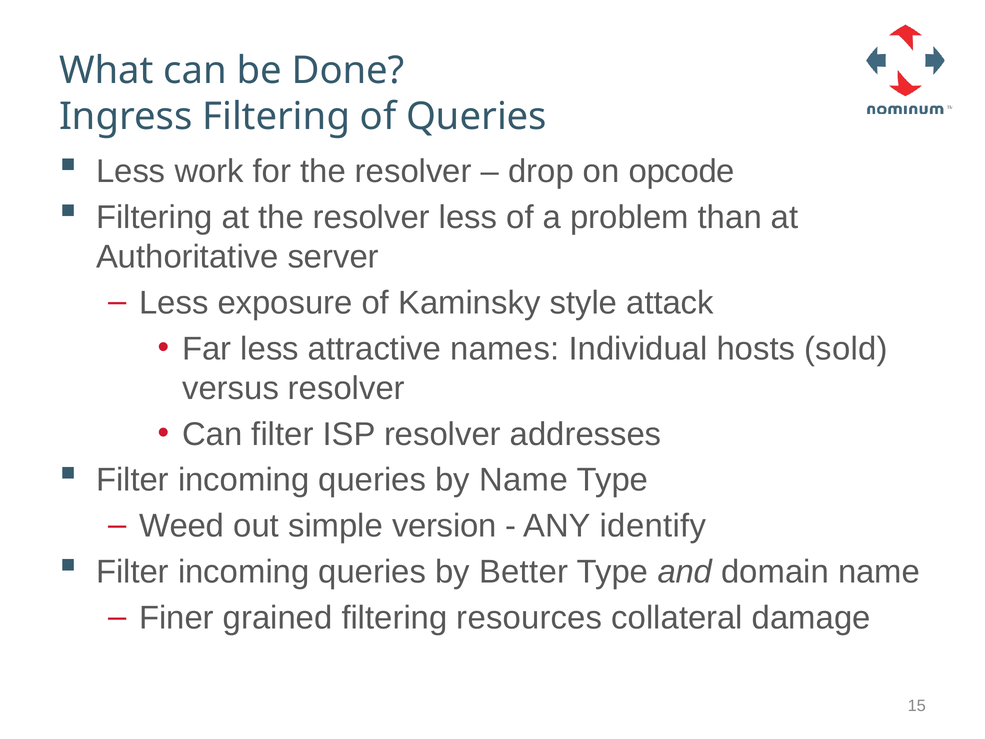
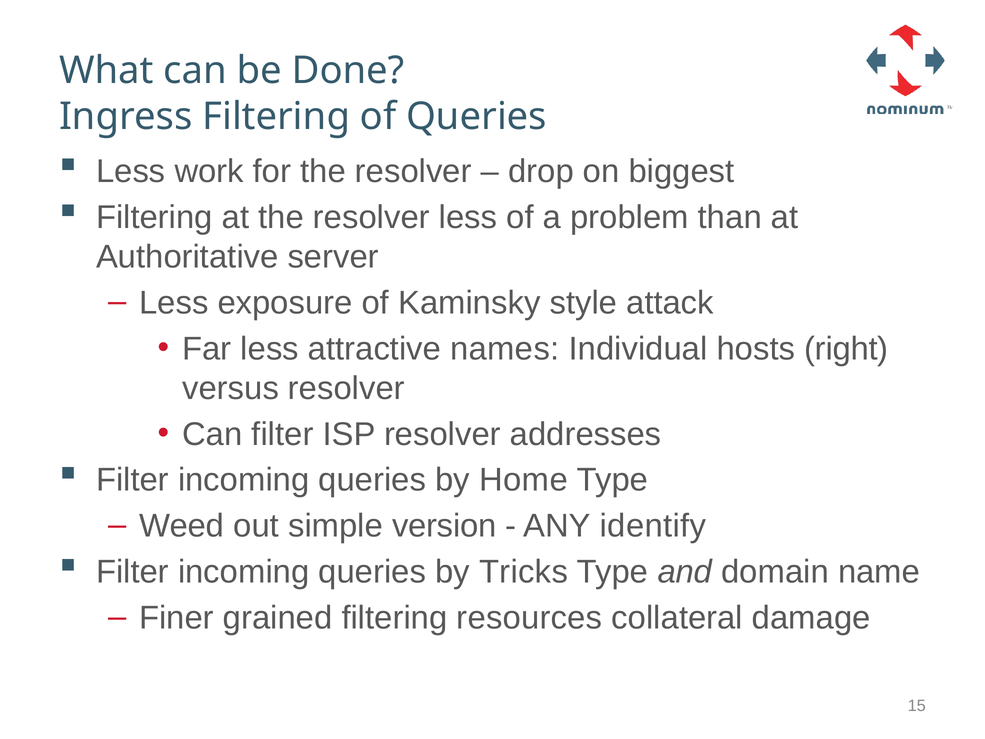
opcode: opcode -> biggest
sold: sold -> right
by Name: Name -> Home
Better: Better -> Tricks
